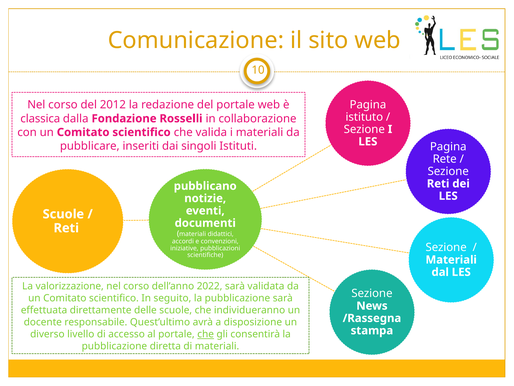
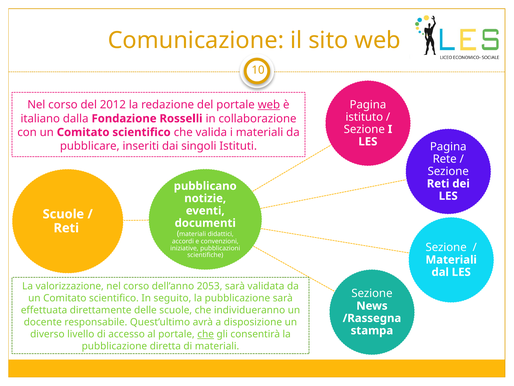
web at (269, 105) underline: none -> present
classica: classica -> italiano
2022: 2022 -> 2053
